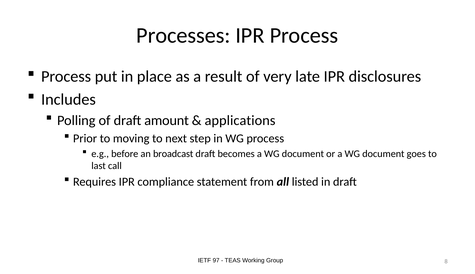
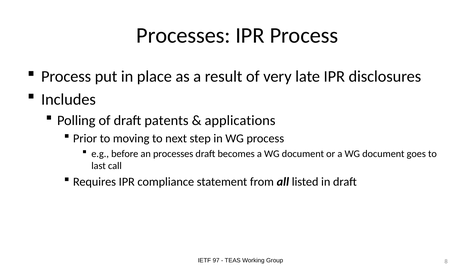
amount: amount -> patents
an broadcast: broadcast -> processes
